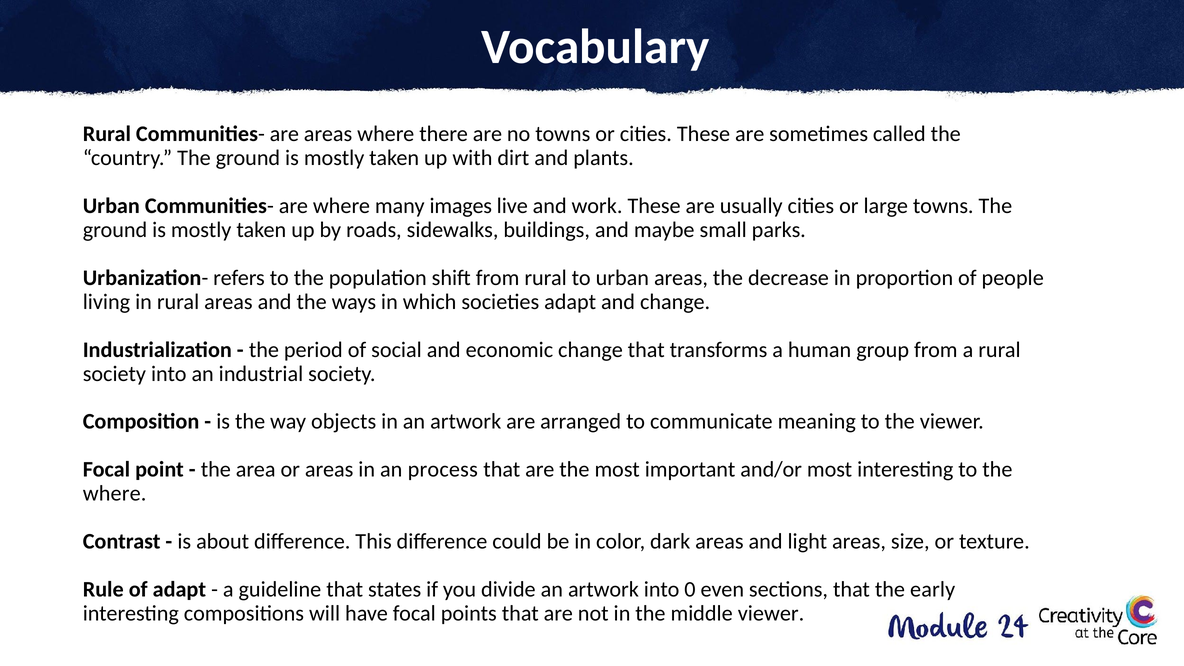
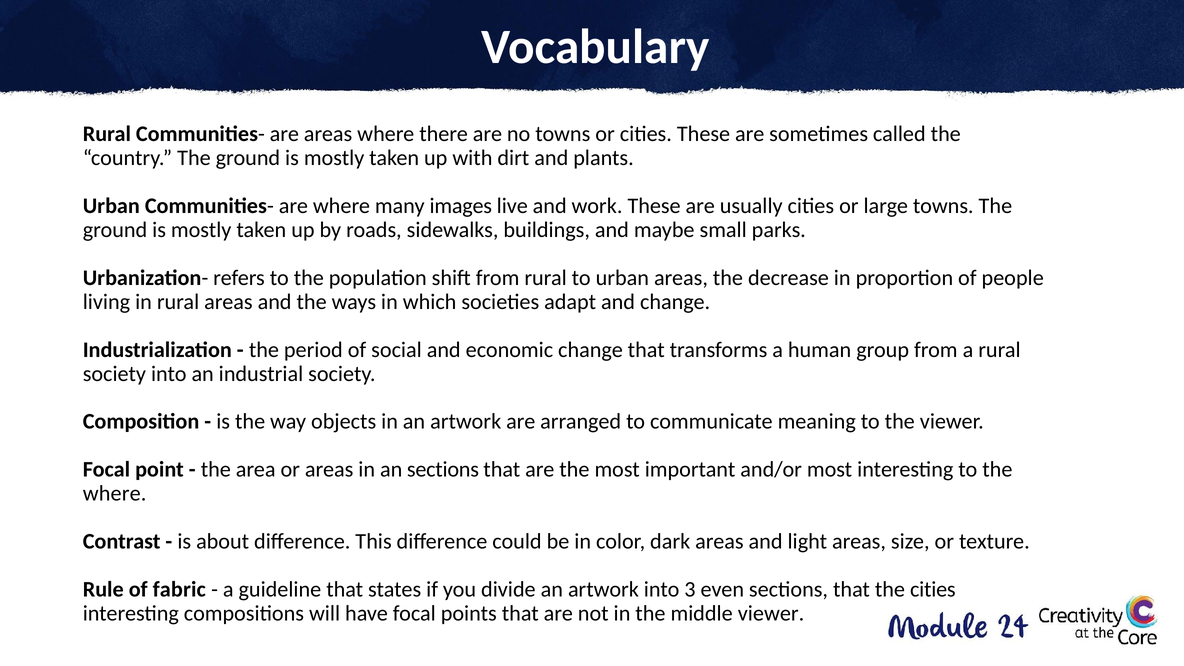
an process: process -> sections
of adapt: adapt -> fabric
0: 0 -> 3
the early: early -> cities
